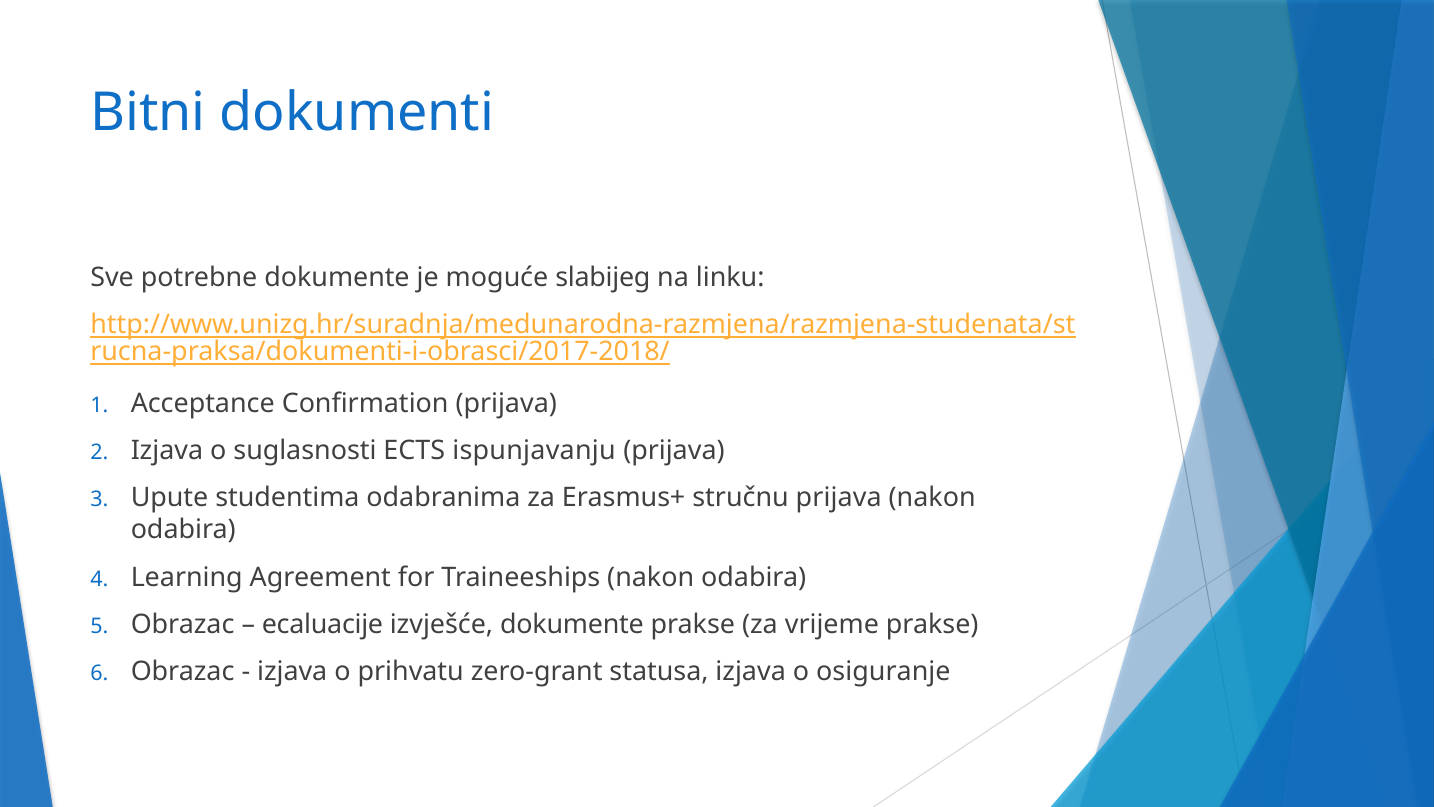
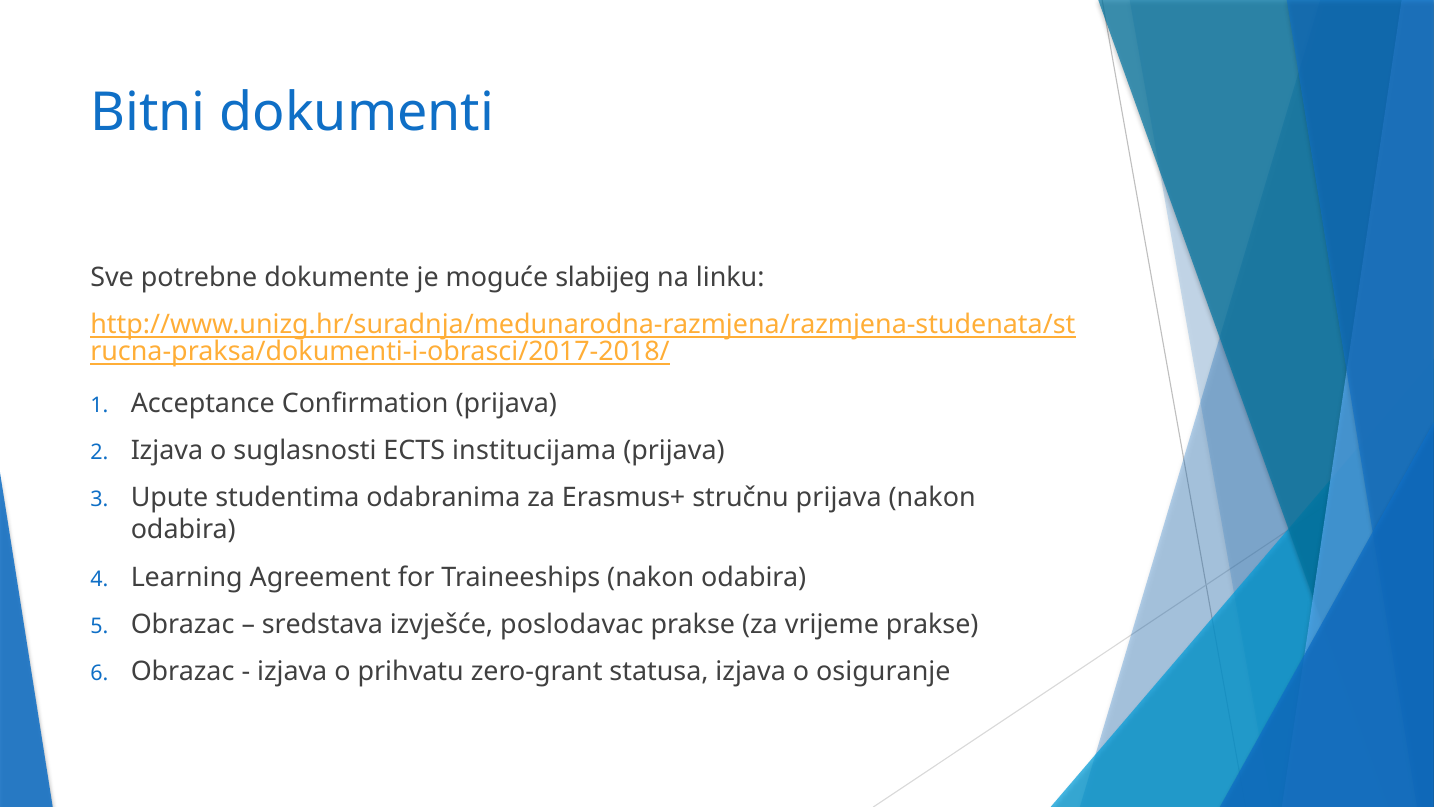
ispunjavanju: ispunjavanju -> institucijama
ecaluacije: ecaluacije -> sredstava
izvješće dokumente: dokumente -> poslodavac
